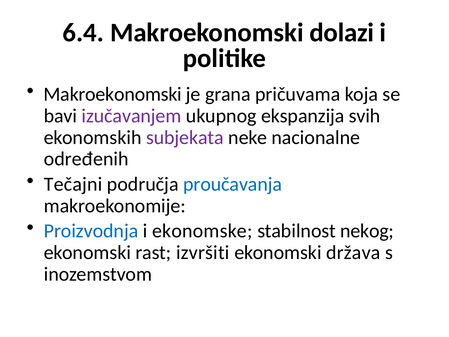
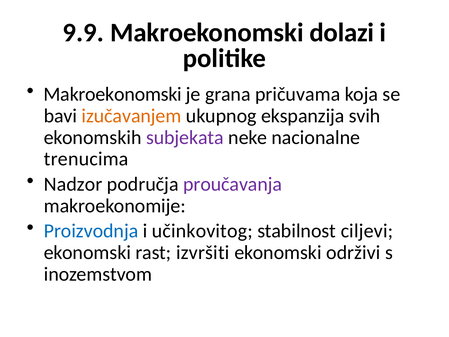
6.4: 6.4 -> 9.9
izučavanjem colour: purple -> orange
određenih: određenih -> trenucima
Tečajni: Tečajni -> Nadzor
proučavanja colour: blue -> purple
ekonomske: ekonomske -> učinkovitog
nekog: nekog -> ciljevi
država: država -> održivi
